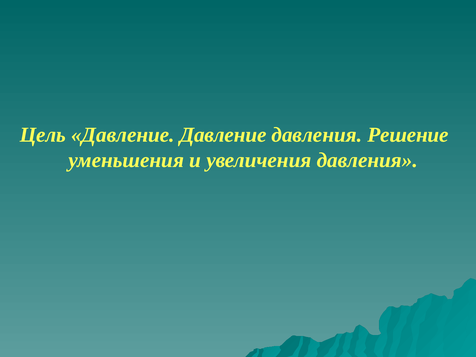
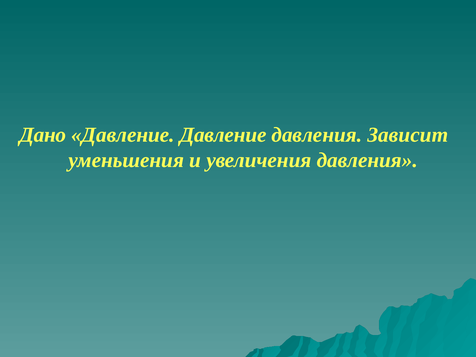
Цель: Цель -> Дано
Решение: Решение -> Зависит
